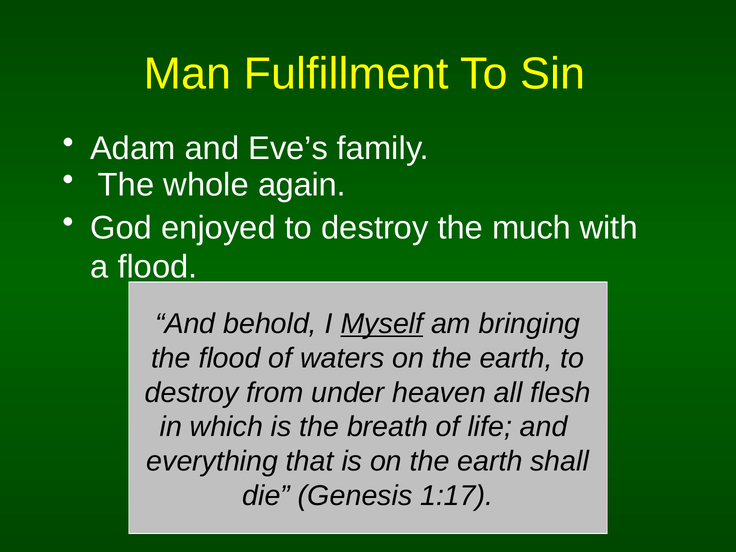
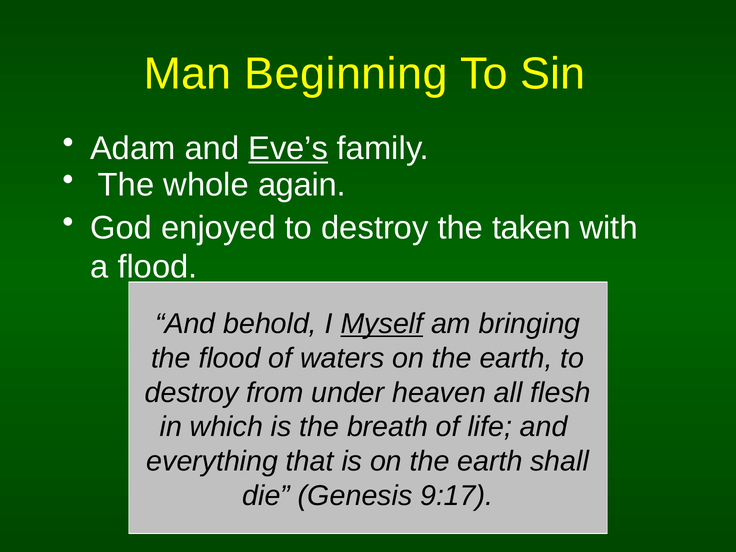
Fulfillment: Fulfillment -> Beginning
Eve’s underline: none -> present
much: much -> taken
1:17: 1:17 -> 9:17
